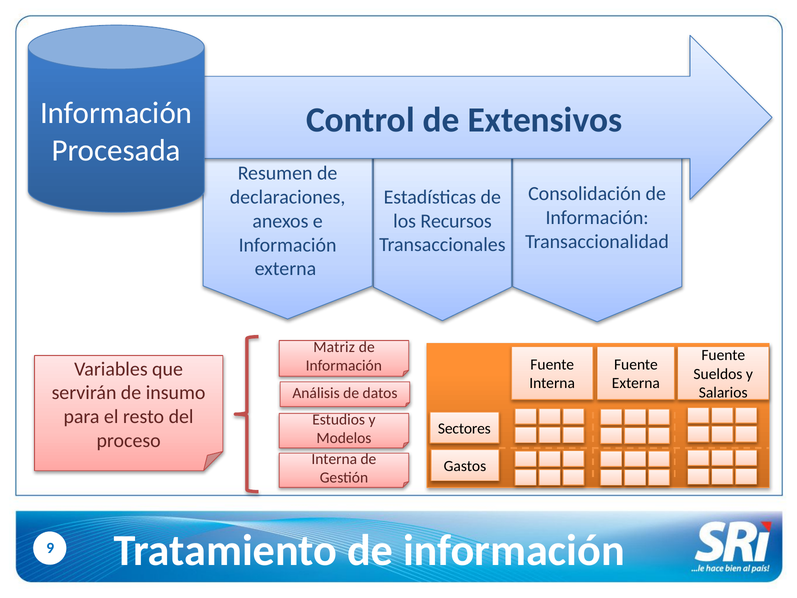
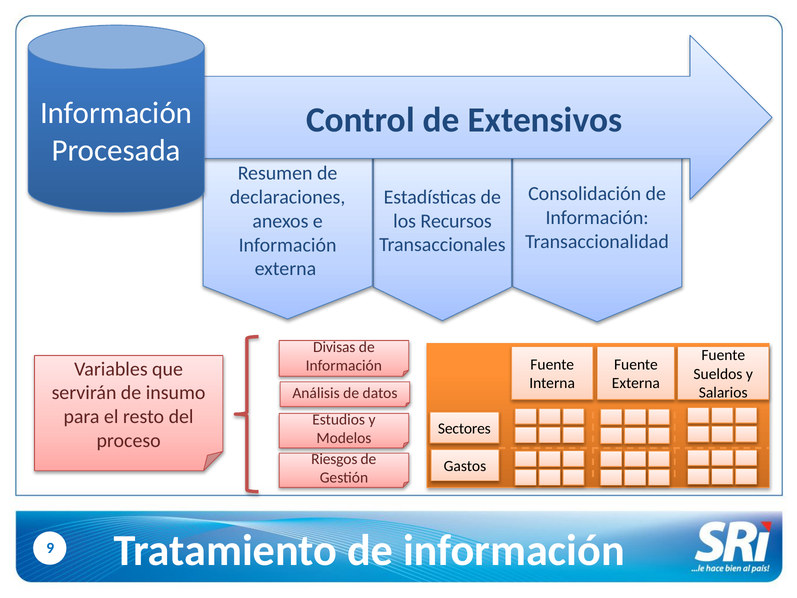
Matriz: Matriz -> Divisas
Interna at (334, 459): Interna -> Riesgos
